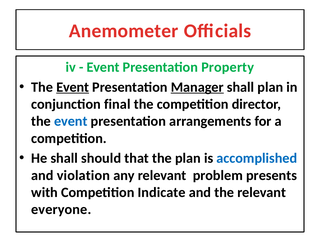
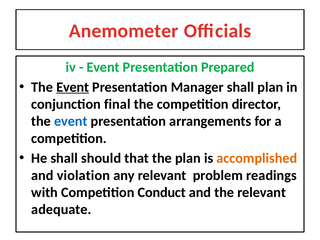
Property: Property -> Prepared
Manager underline: present -> none
accomplished colour: blue -> orange
presents: presents -> readings
Indicate: Indicate -> Conduct
everyone: everyone -> adequate
